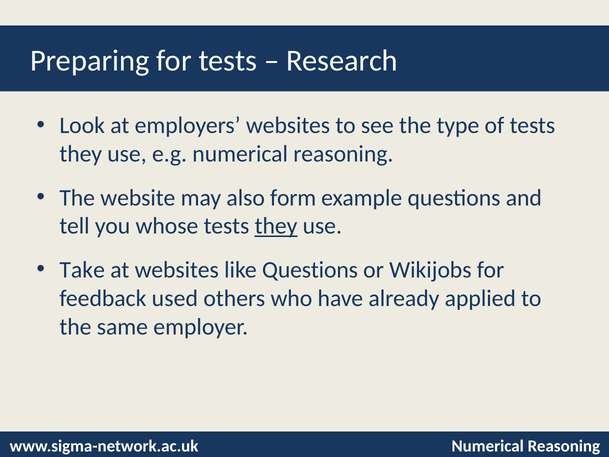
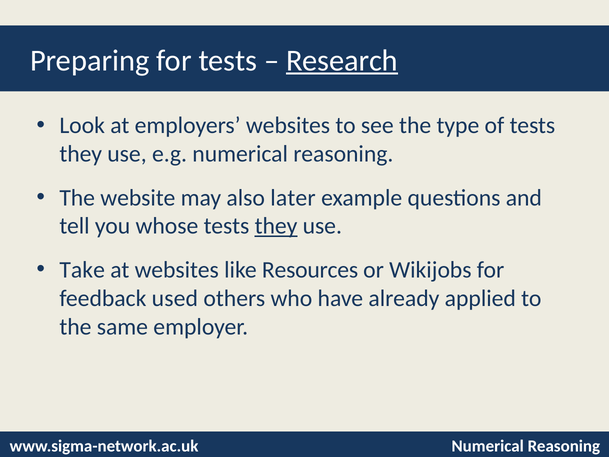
Research underline: none -> present
form: form -> later
like Questions: Questions -> Resources
